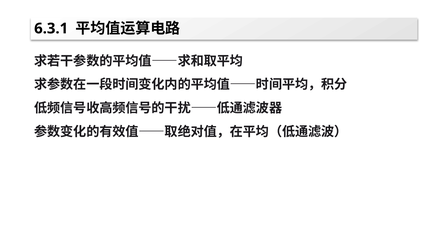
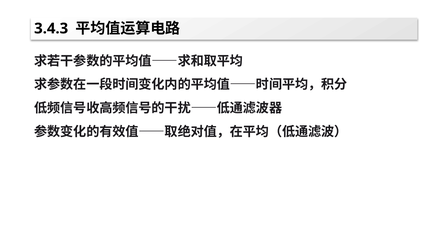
6.3.1: 6.3.1 -> 3.4.3
